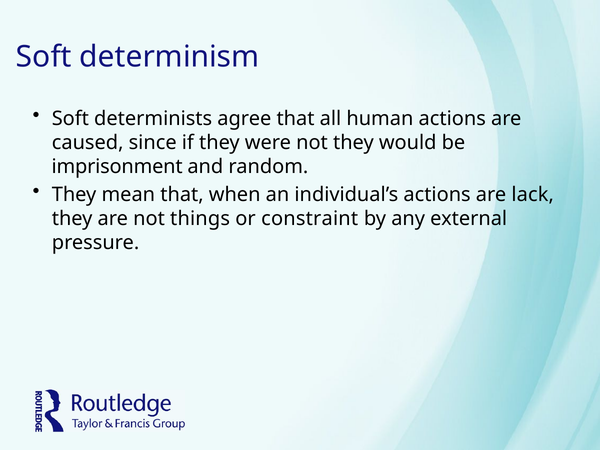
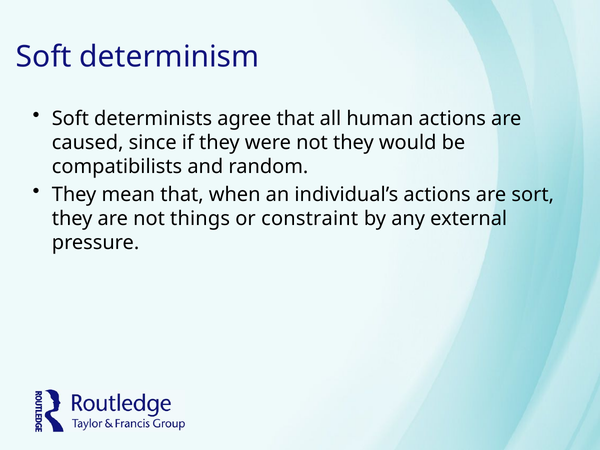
imprisonment: imprisonment -> compatibilists
lack: lack -> sort
